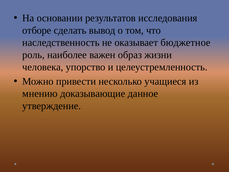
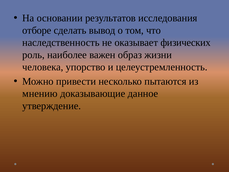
бюджетное: бюджетное -> физических
учащиеся: учащиеся -> пытаются
